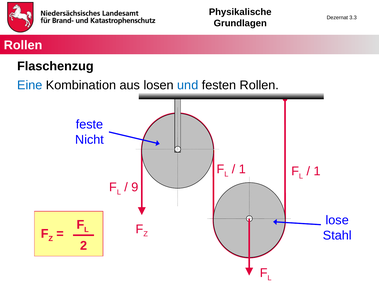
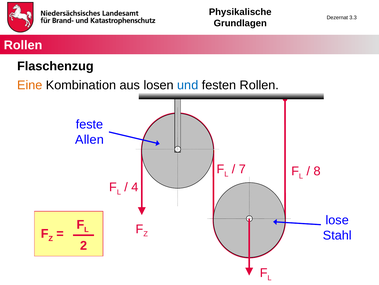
Eine colour: blue -> orange
Nicht: Nicht -> Allen
1 at (242, 169): 1 -> 7
1 at (317, 171): 1 -> 8
9: 9 -> 4
